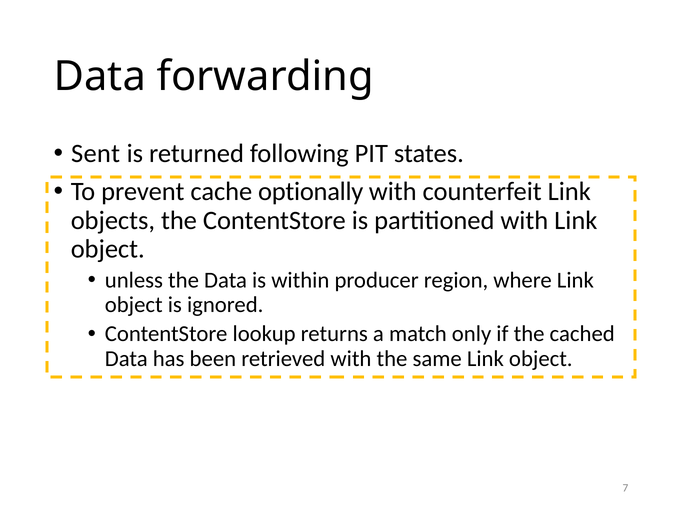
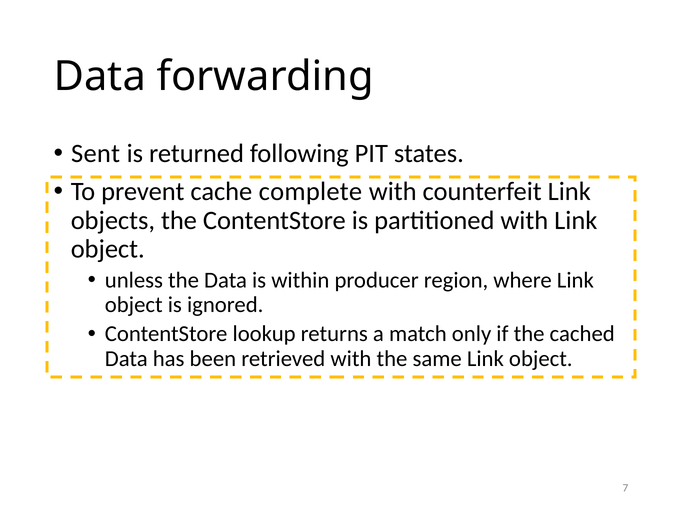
optionally: optionally -> complete
